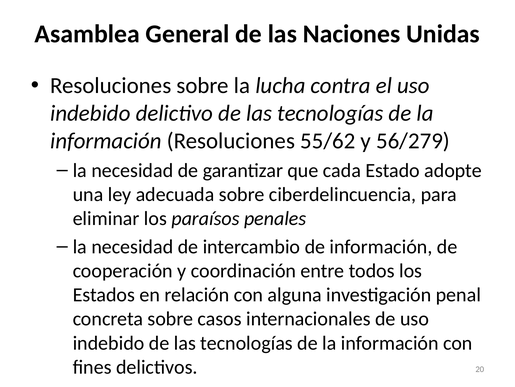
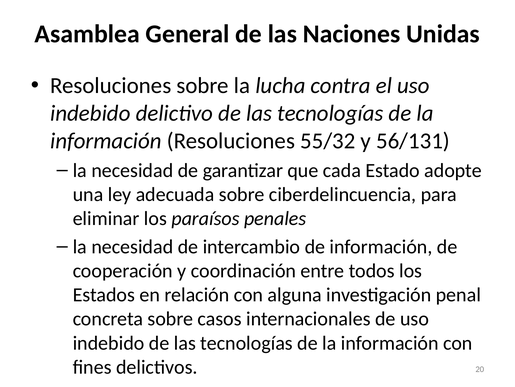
55/62: 55/62 -> 55/32
56/279: 56/279 -> 56/131
